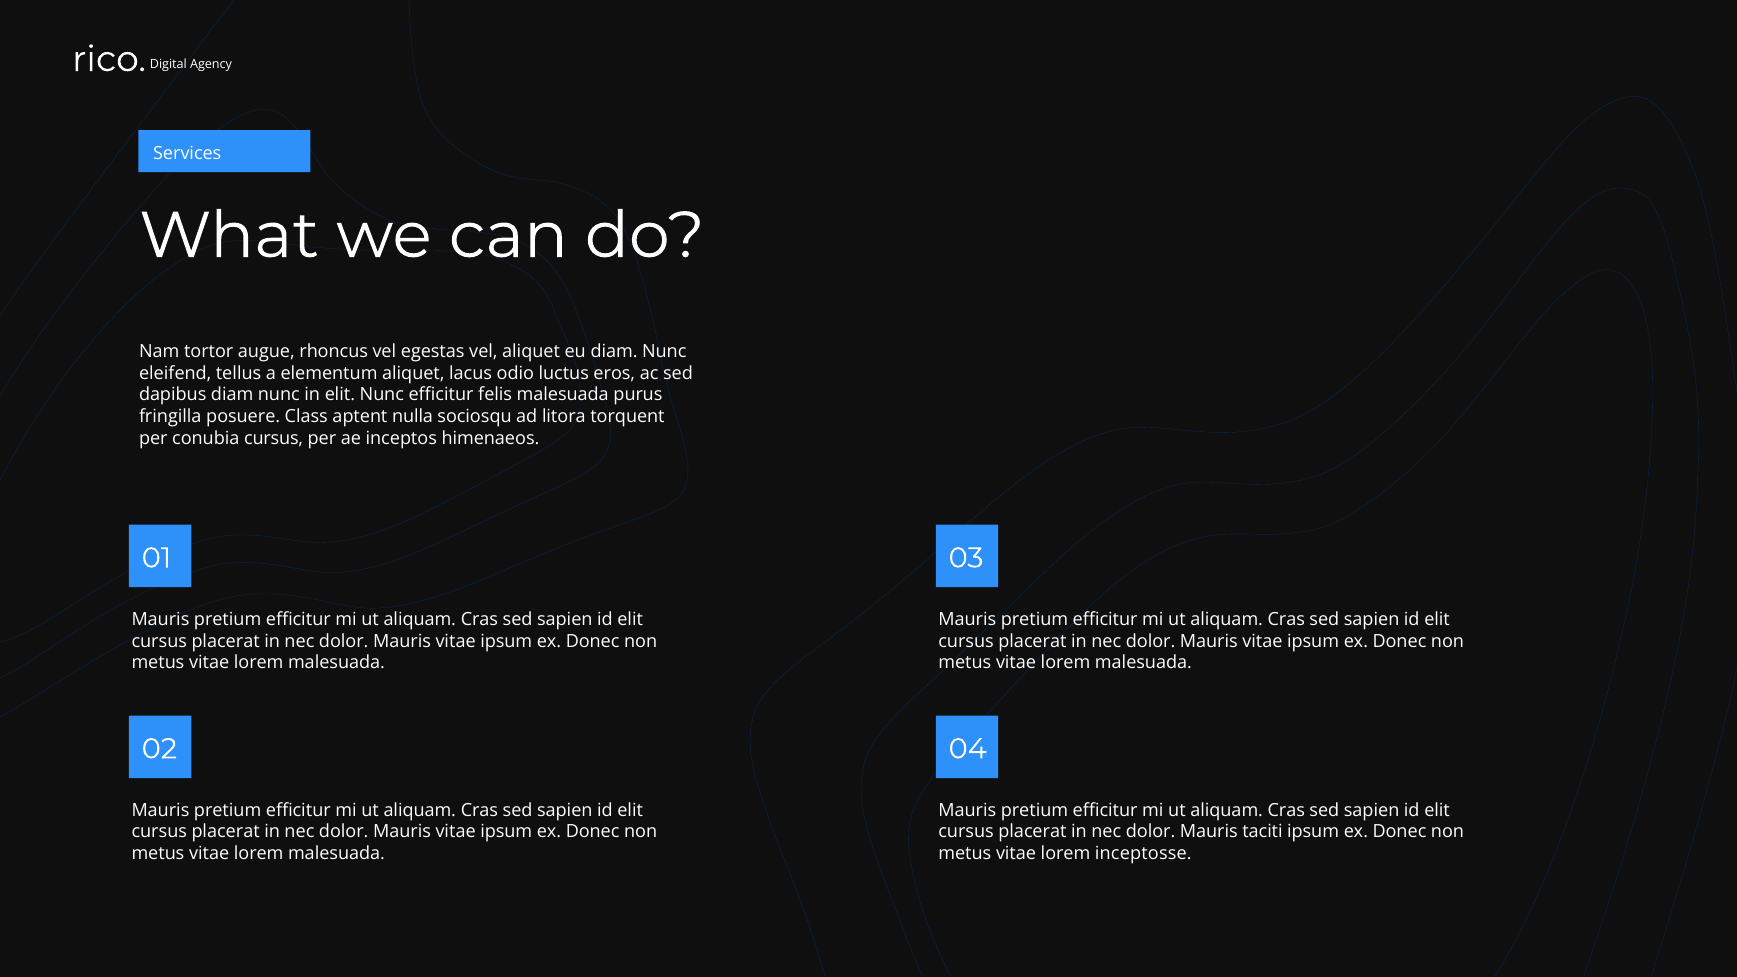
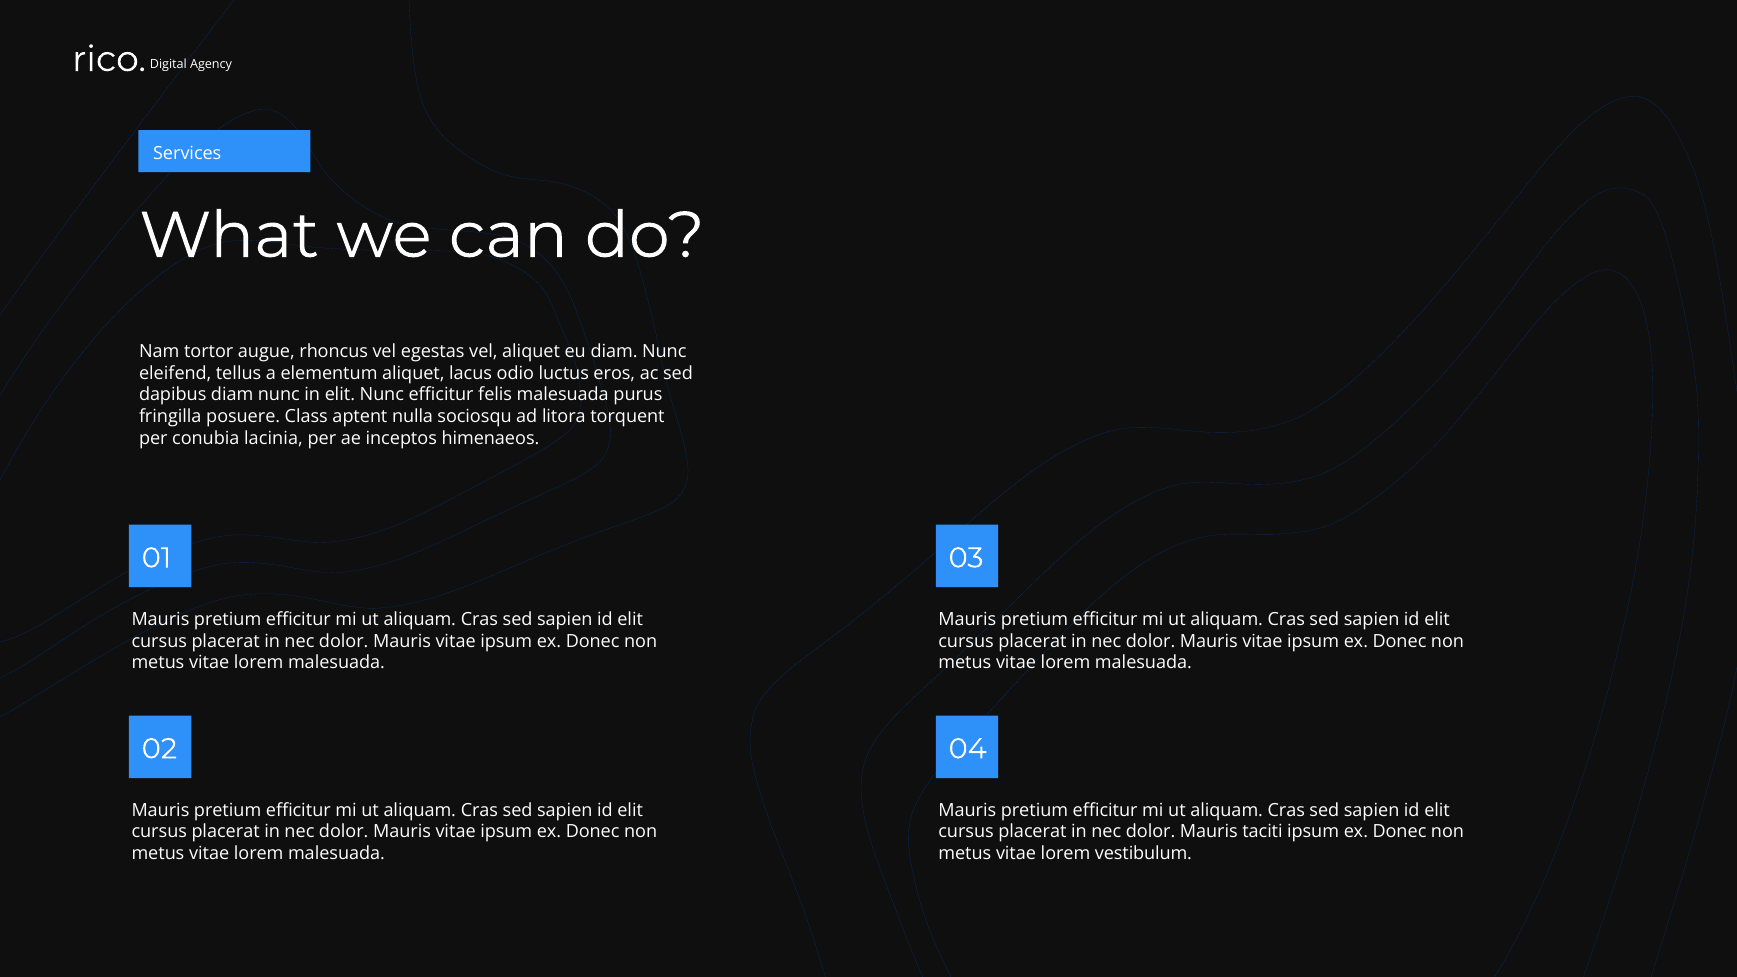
conubia cursus: cursus -> lacinia
inceptosse: inceptosse -> vestibulum
